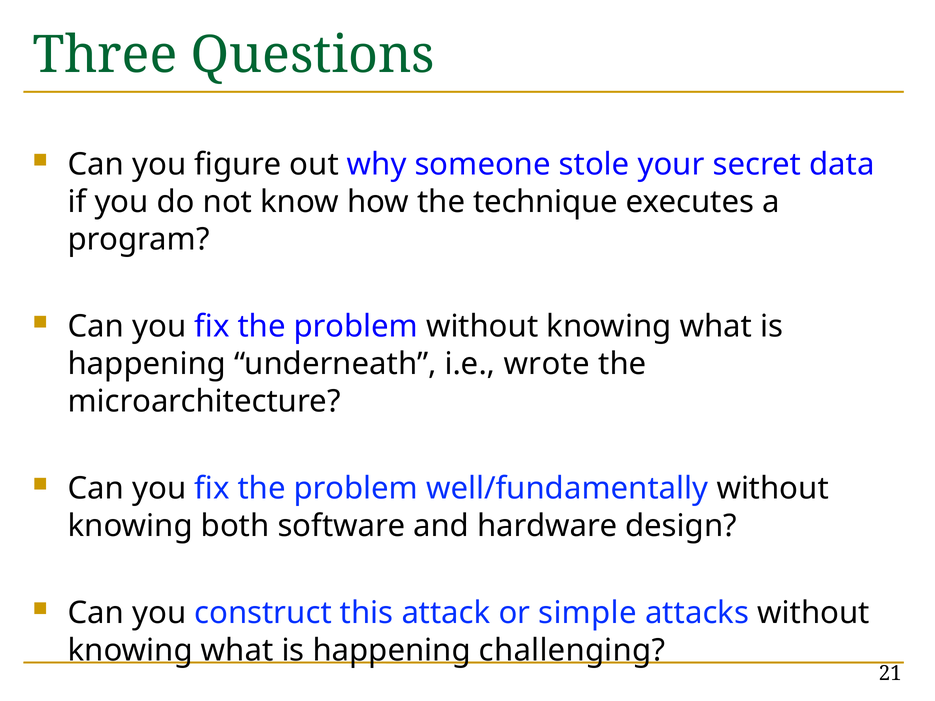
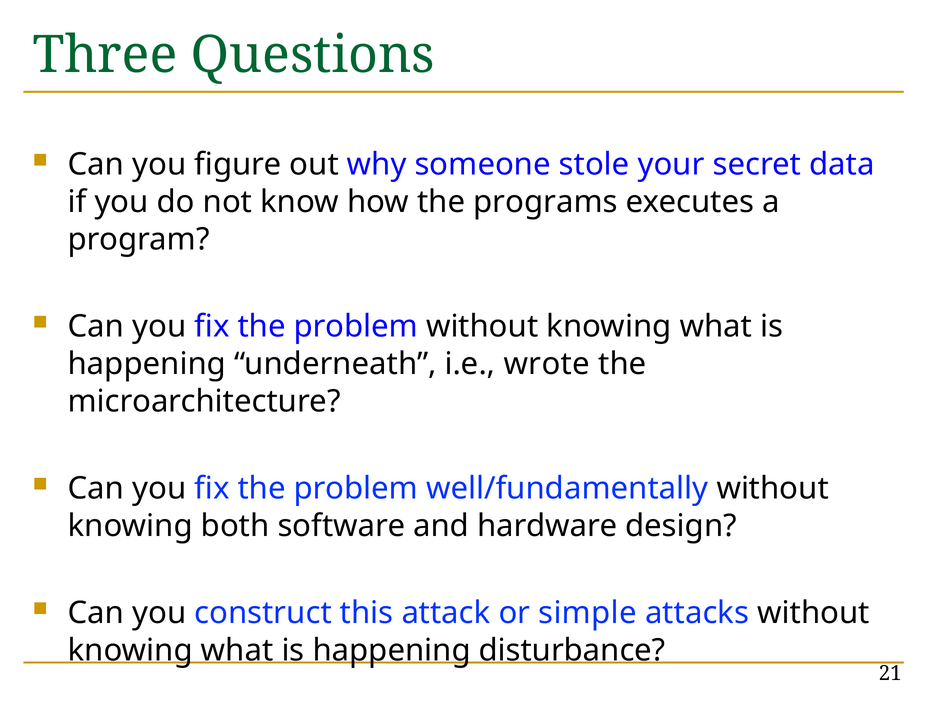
technique: technique -> programs
challenging: challenging -> disturbance
